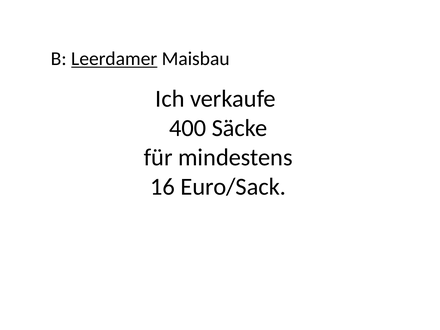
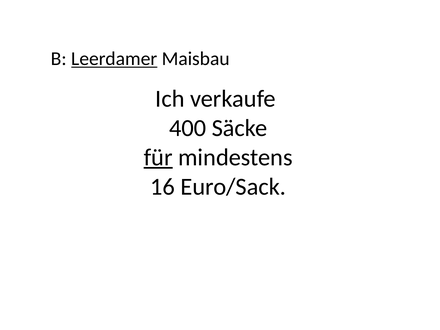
für underline: none -> present
